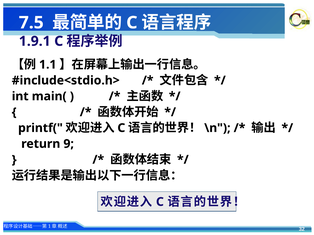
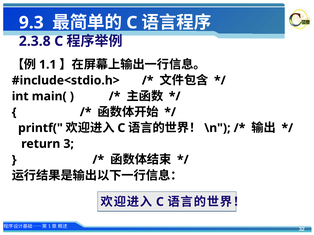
7.5: 7.5 -> 9.3
1.9.1: 1.9.1 -> 2.3.8
9: 9 -> 3
